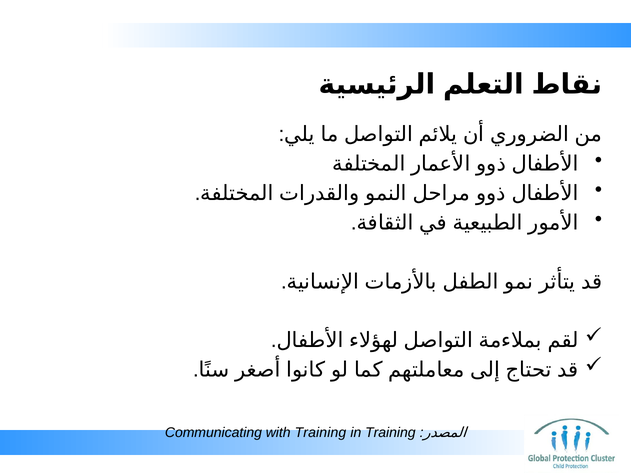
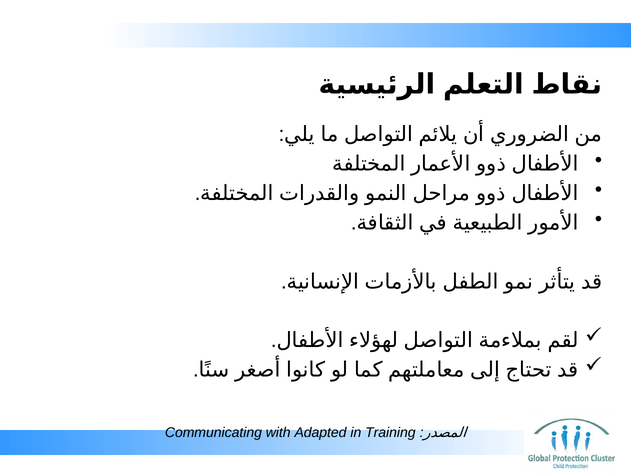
with Training: Training -> Adapted
